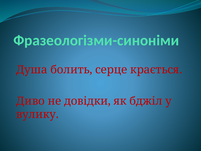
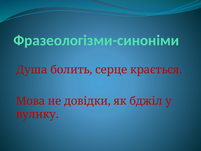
Диво: Диво -> Мова
